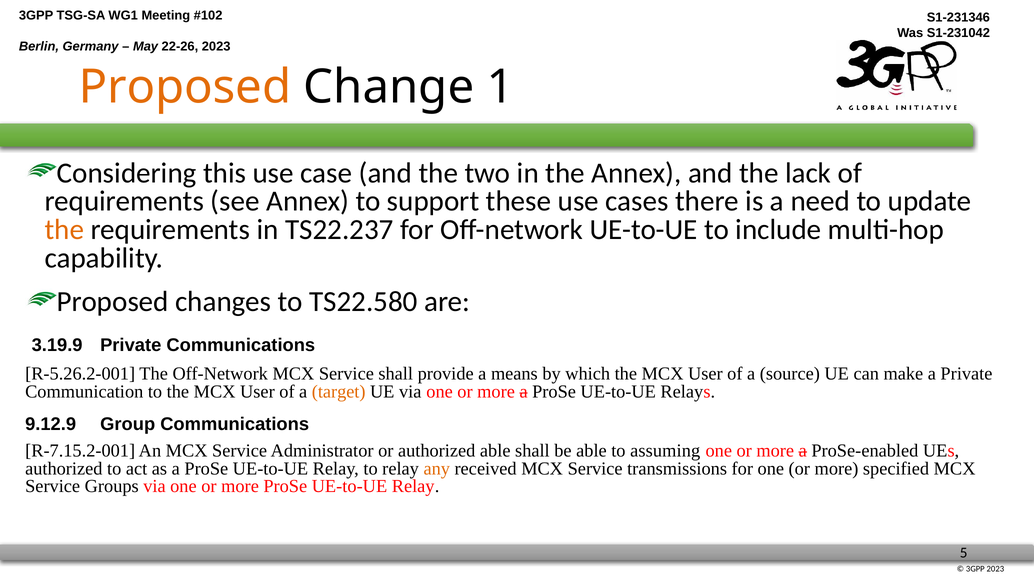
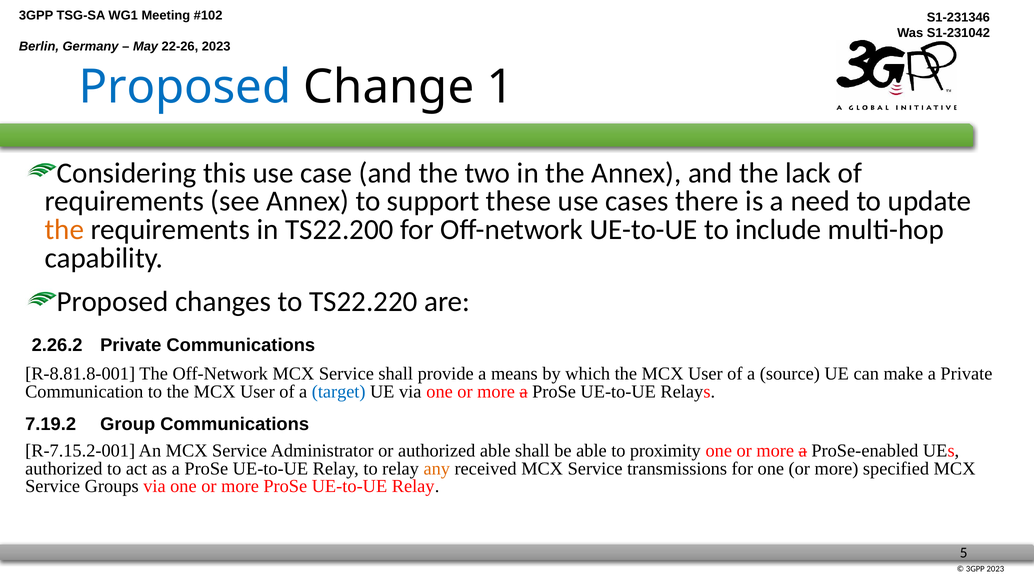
Proposed at (185, 87) colour: orange -> blue
TS22.237: TS22.237 -> TS22.200
TS22.580: TS22.580 -> TS22.220
3.19.9: 3.19.9 -> 2.26.2
R-5.26.2-001: R-5.26.2-001 -> R-8.81.8-001
target colour: orange -> blue
9.12.9: 9.12.9 -> 7.19.2
assuming: assuming -> proximity
